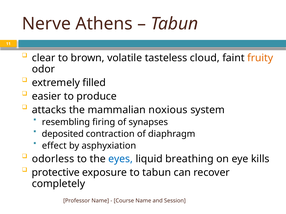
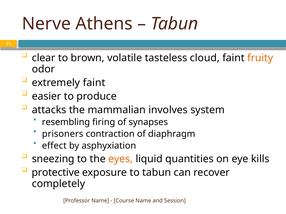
extremely filled: filled -> faint
noxious: noxious -> involves
deposited: deposited -> prisoners
odorless: odorless -> sneezing
eyes colour: blue -> orange
breathing: breathing -> quantities
